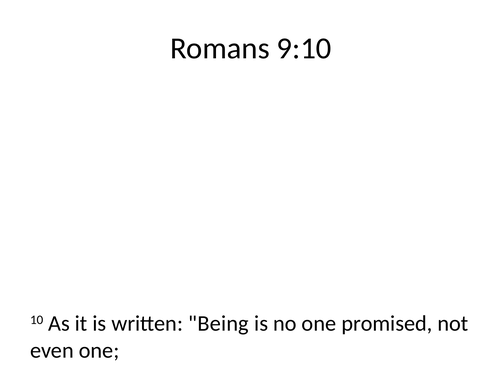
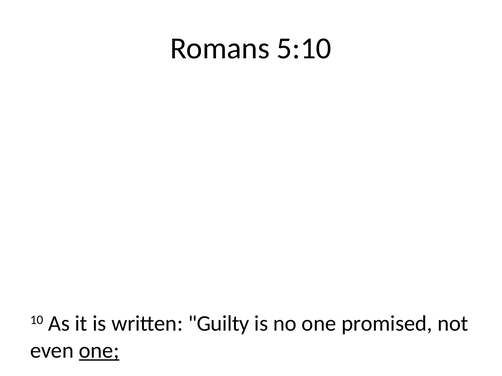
9:10: 9:10 -> 5:10
Being: Being -> Guilty
one at (99, 351) underline: none -> present
